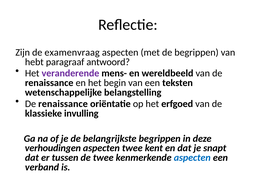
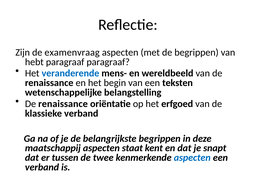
paragraaf antwoord: antwoord -> paragraaf
veranderende colour: purple -> blue
klassieke invulling: invulling -> verband
verhoudingen: verhoudingen -> maatschappij
aspecten twee: twee -> staat
